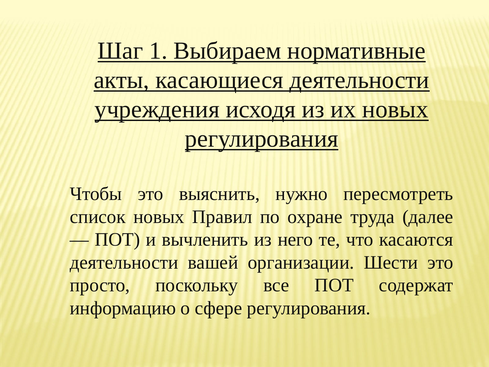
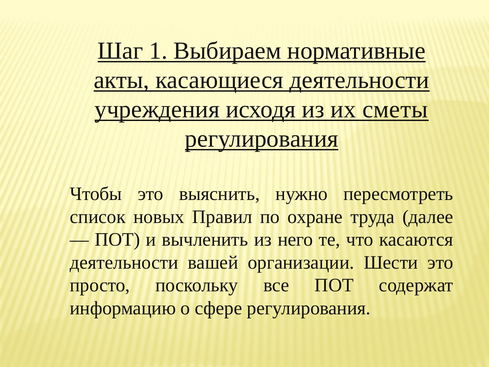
их новых: новых -> сметы
